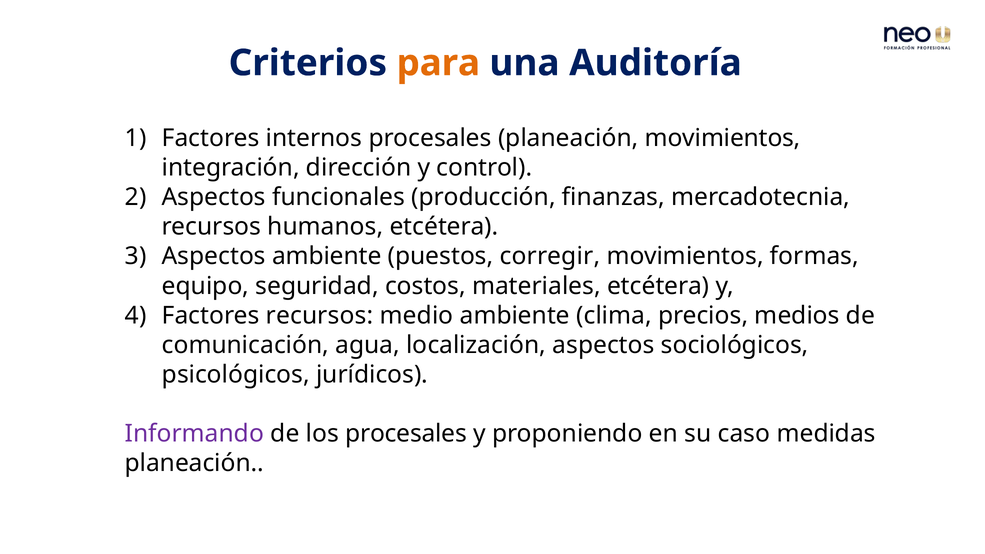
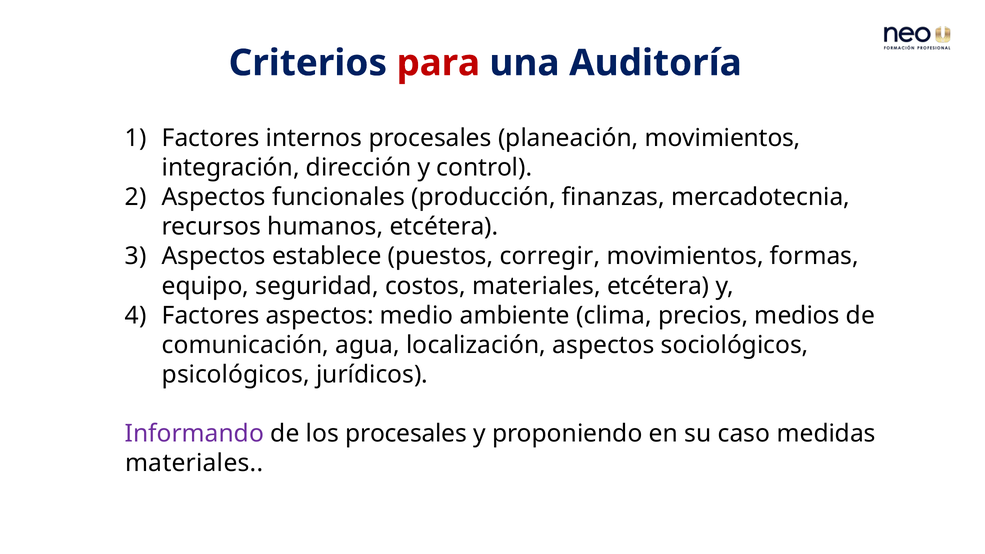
para colour: orange -> red
Aspectos ambiente: ambiente -> establece
Factores recursos: recursos -> aspectos
planeación at (194, 463): planeación -> materiales
